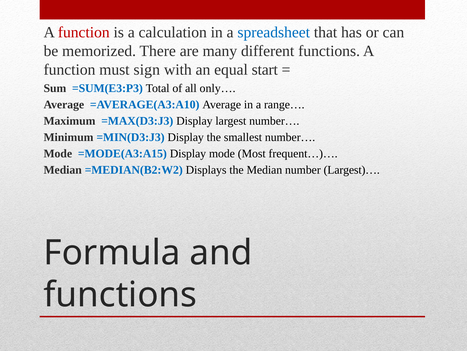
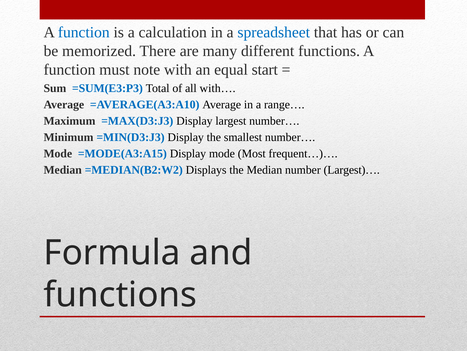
function at (84, 32) colour: red -> blue
sign: sign -> note
only…: only… -> with…
